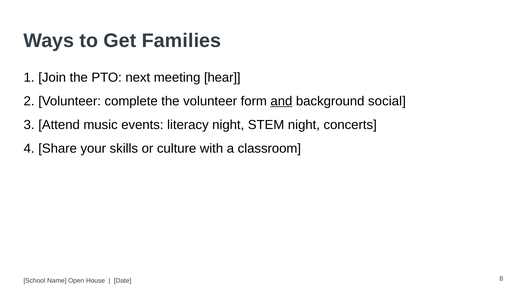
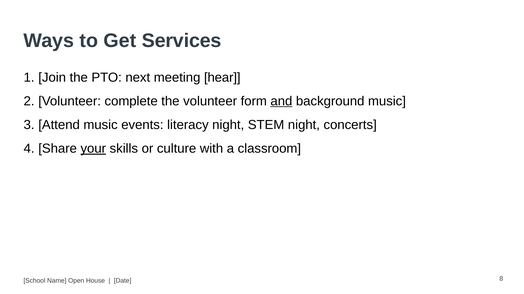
Families: Families -> Services
background social: social -> music
your underline: none -> present
